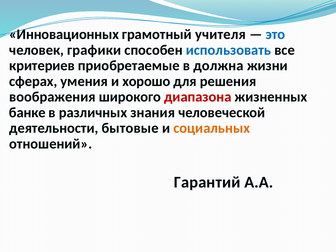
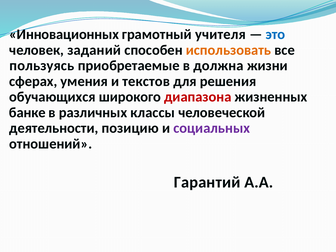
графики: графики -> заданий
использовать colour: blue -> orange
критериев: критериев -> пользуясь
хорошо: хорошо -> текстов
воображения: воображения -> обучающихся
знания: знания -> классы
бытовые: бытовые -> позицию
социальных colour: orange -> purple
